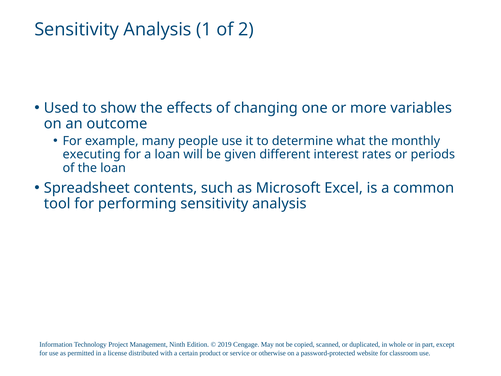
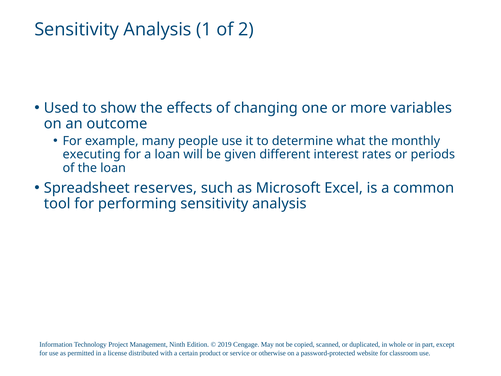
contents: contents -> reserves
